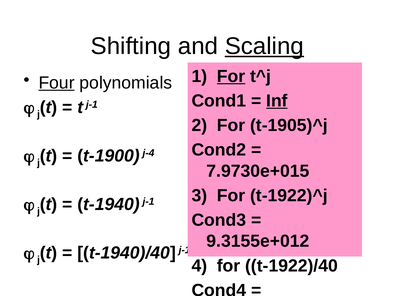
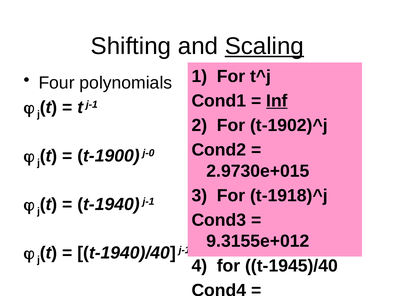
For at (231, 76) underline: present -> none
Four underline: present -> none
t-1905)^j: t-1905)^j -> t-1902)^j
j-4: j-4 -> j-0
7.9730e+015: 7.9730e+015 -> 2.9730e+015
t-1922)^j: t-1922)^j -> t-1918)^j
t-1922)/40: t-1922)/40 -> t-1945)/40
